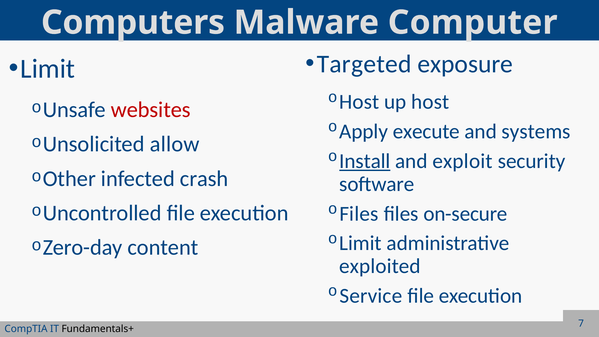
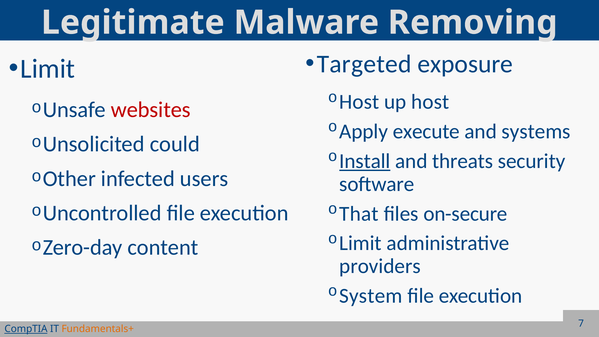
Computers: Computers -> Legitimate
Computer: Computer -> Removing
allow: allow -> could
exploit: exploit -> threats
crash: crash -> users
Files at (359, 214): Files -> That
exploited: exploited -> providers
Service: Service -> System
CompTIA underline: none -> present
Fundamentals+ colour: black -> orange
